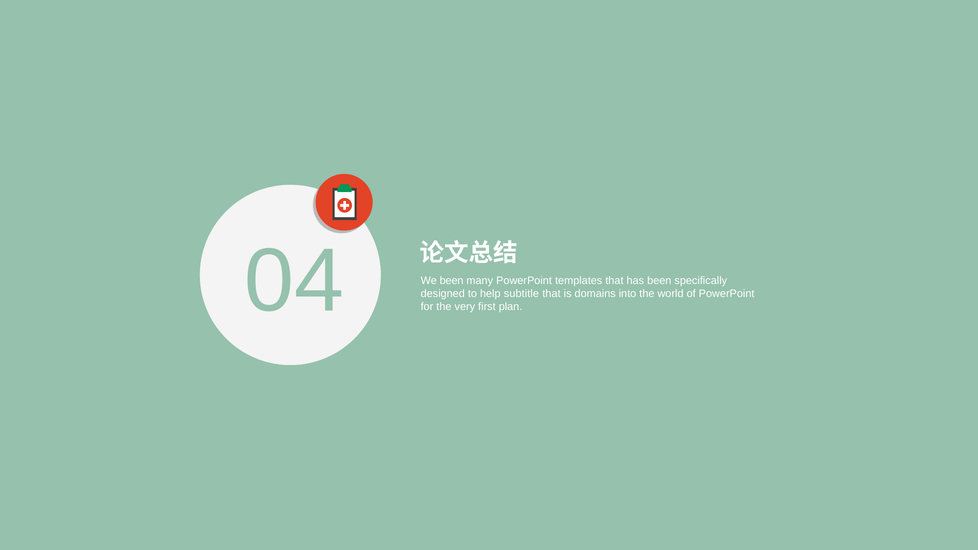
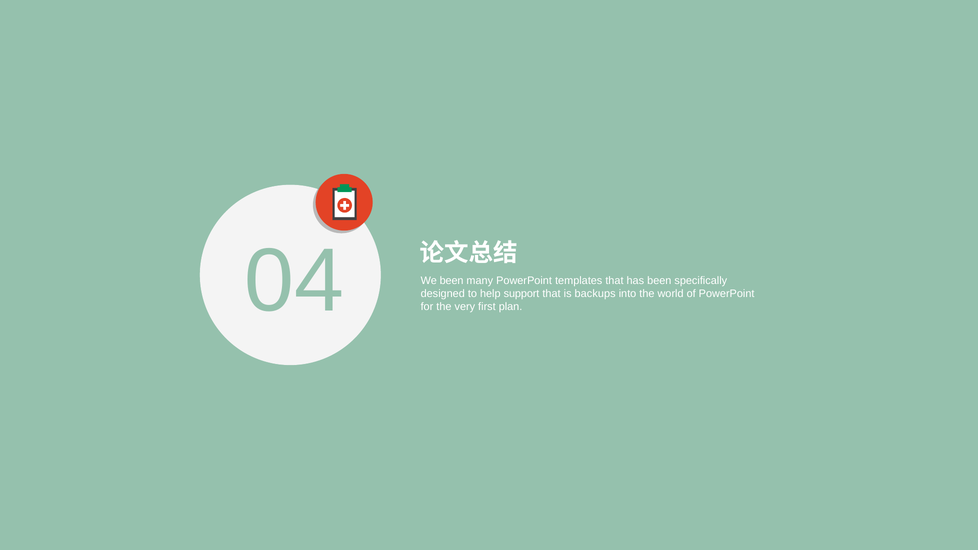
subtitle: subtitle -> support
domains: domains -> backups
